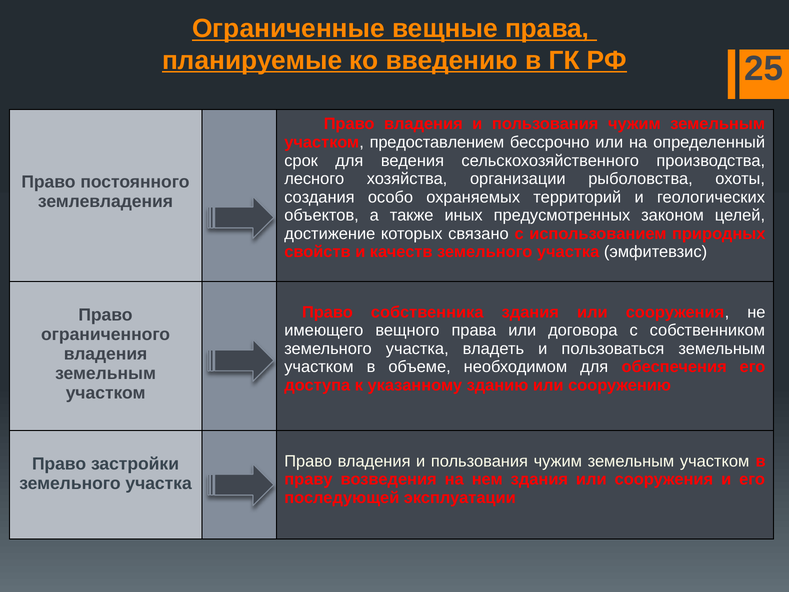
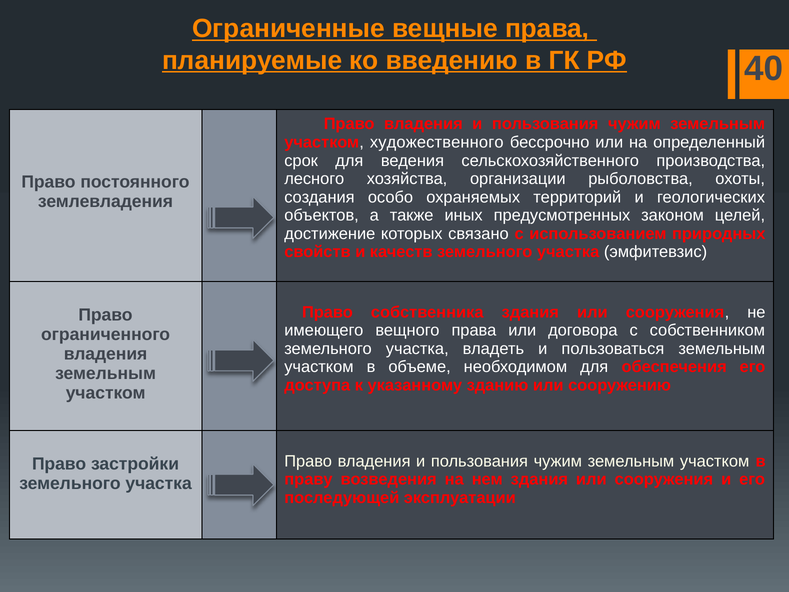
25: 25 -> 40
предоставлением: предоставлением -> художественного
